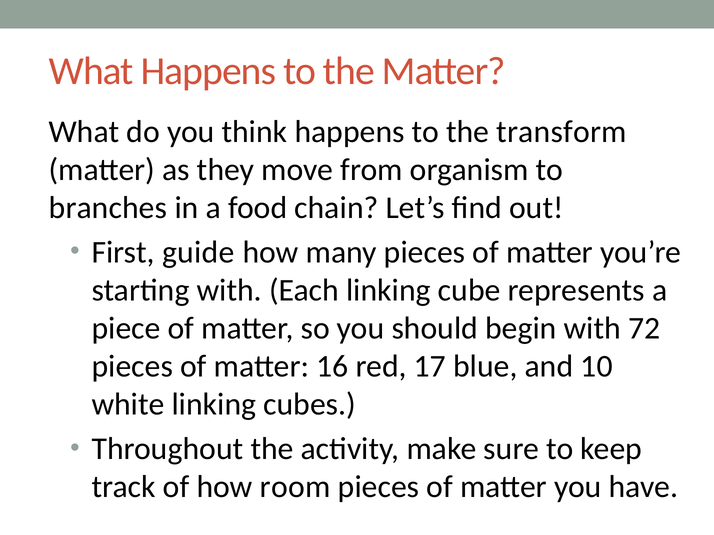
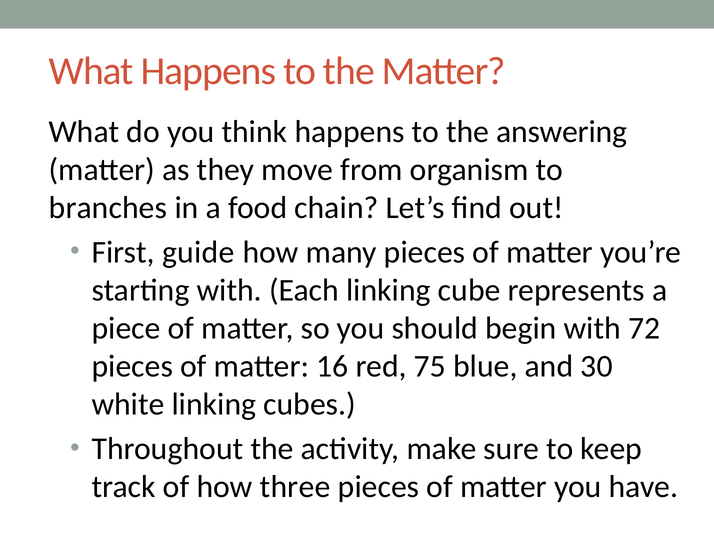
transform: transform -> answering
17: 17 -> 75
10: 10 -> 30
room: room -> three
